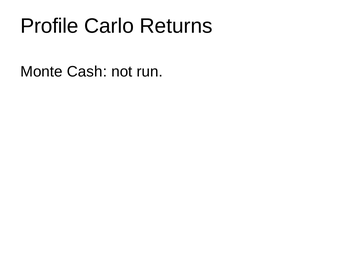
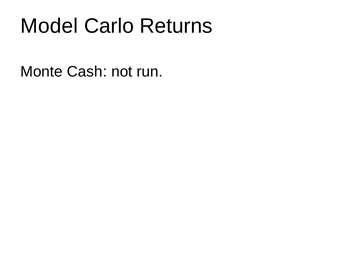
Profile: Profile -> Model
